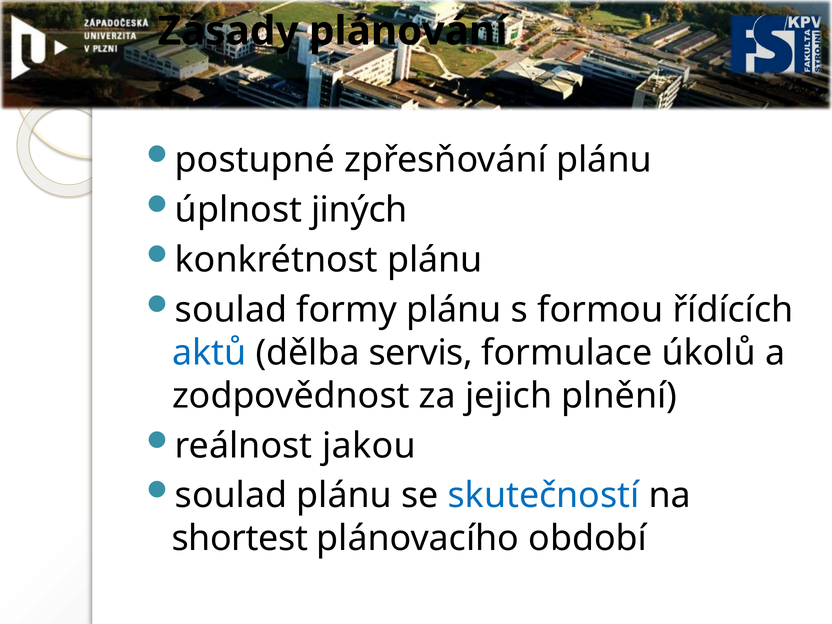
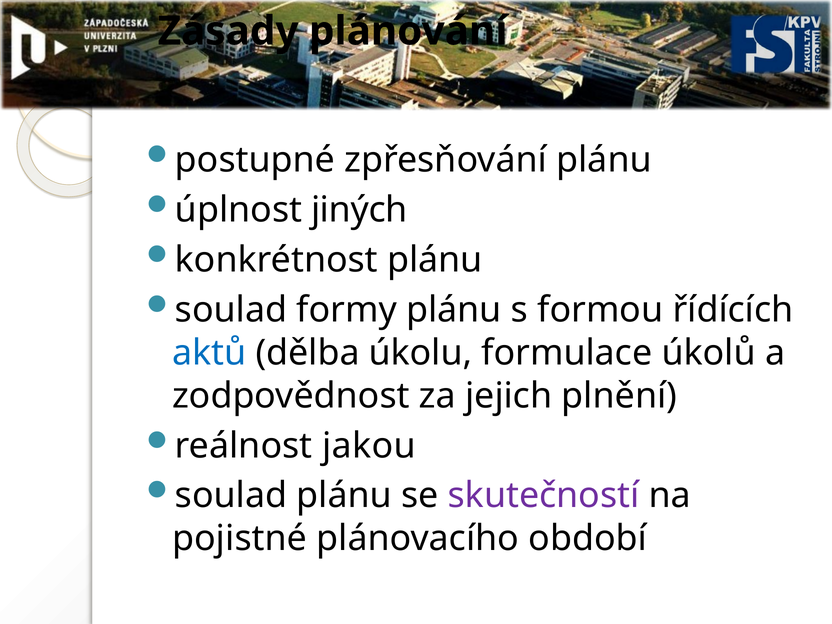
servis: servis -> úkolu
skutečností colour: blue -> purple
shortest: shortest -> pojistné
